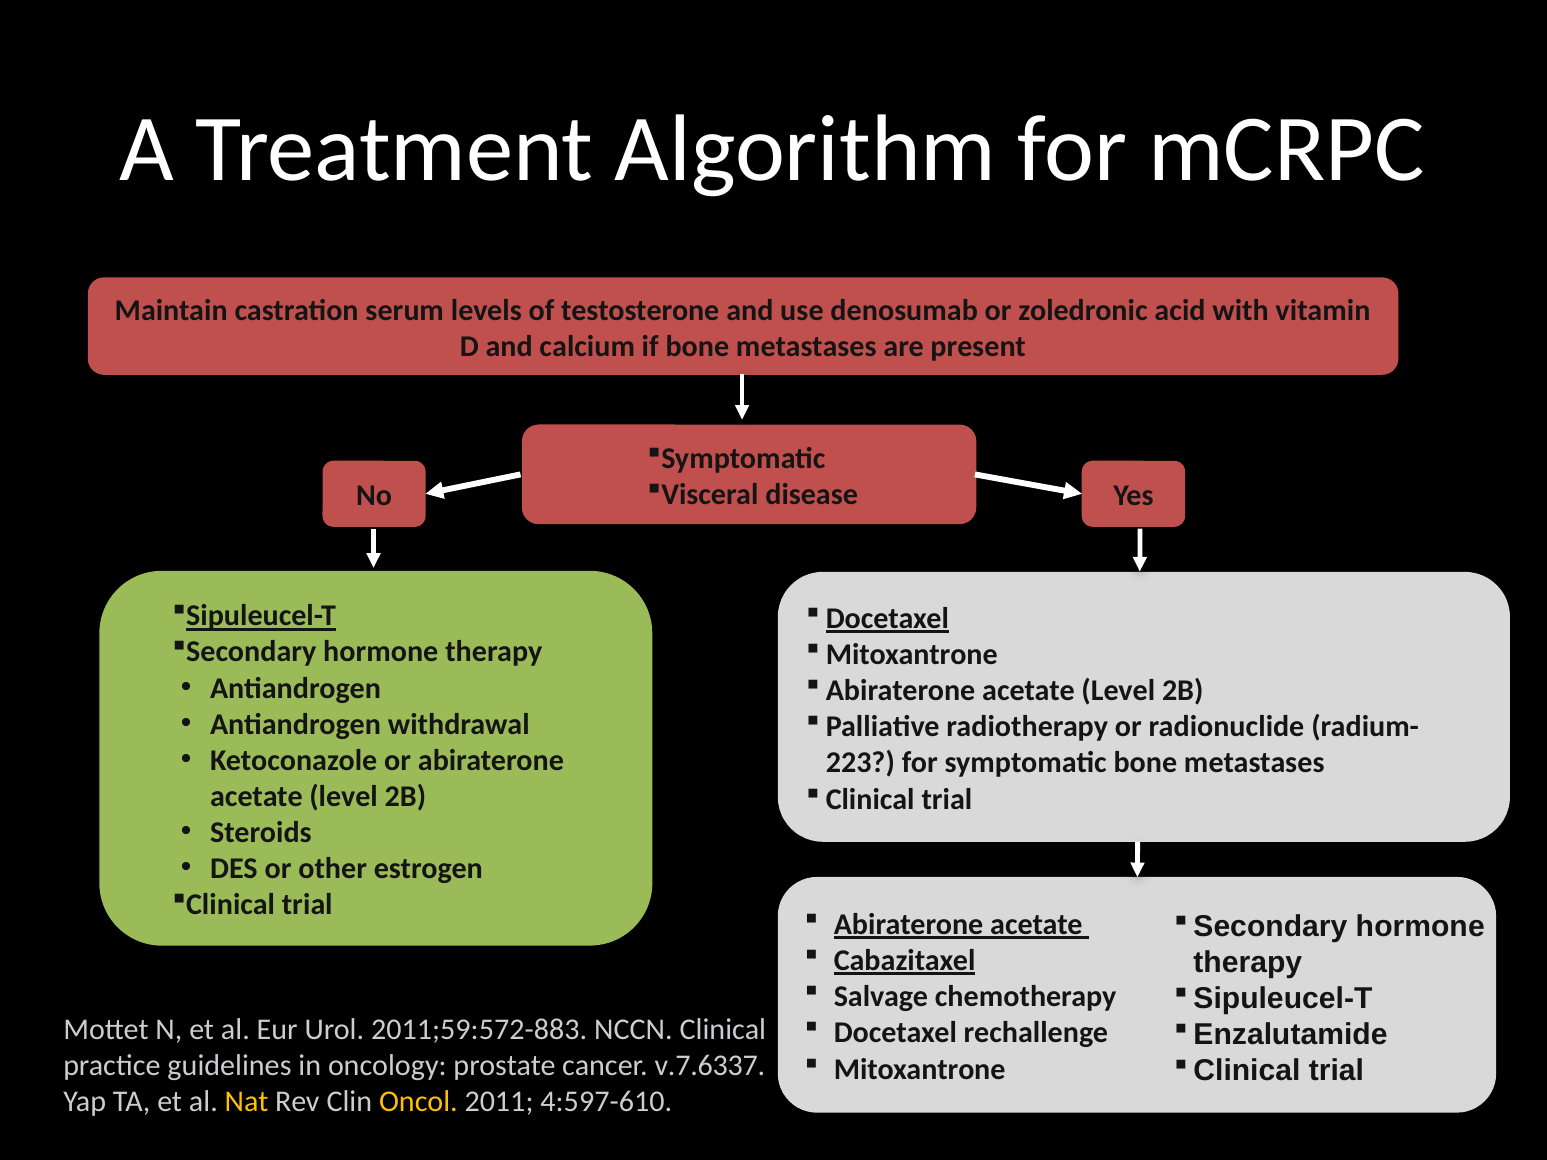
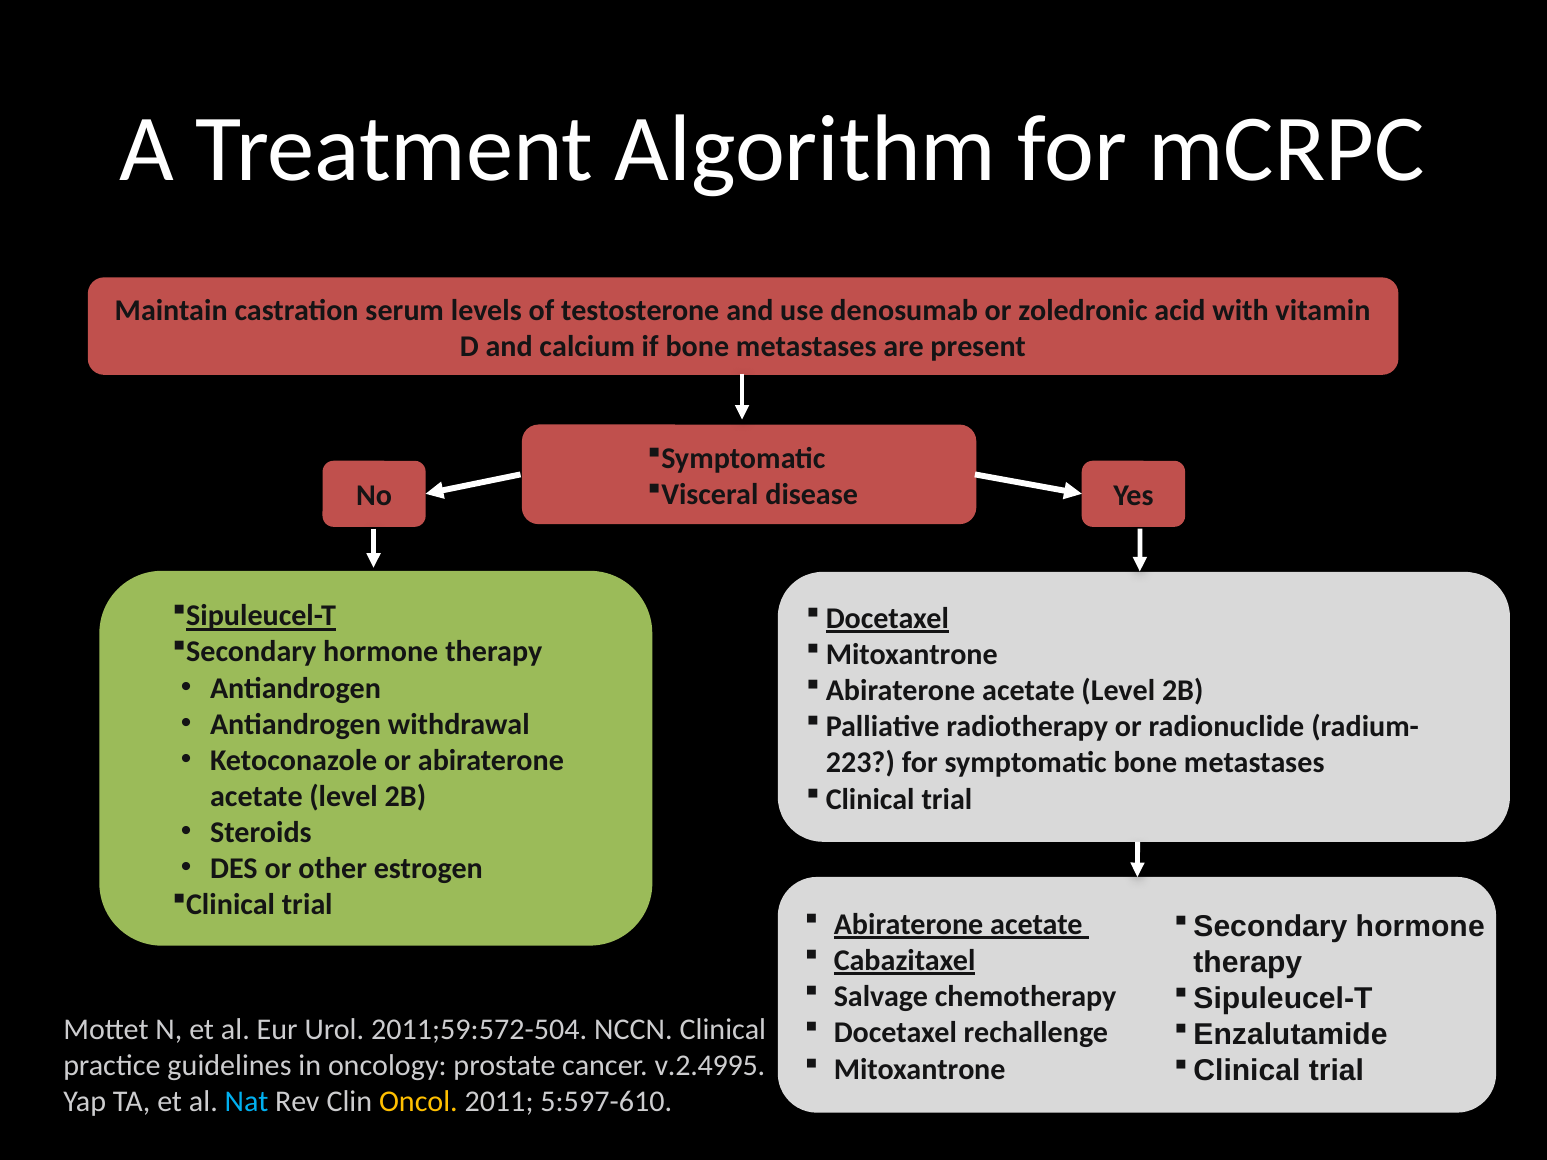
2011;59:572-883: 2011;59:572-883 -> 2011;59:572-504
v.7.6337: v.7.6337 -> v.2.4995
Nat colour: yellow -> light blue
4:597-610: 4:597-610 -> 5:597-610
